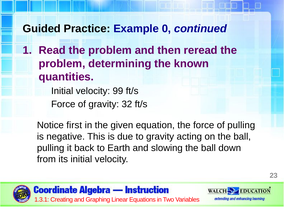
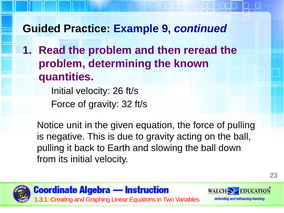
0: 0 -> 9
99: 99 -> 26
first: first -> unit
